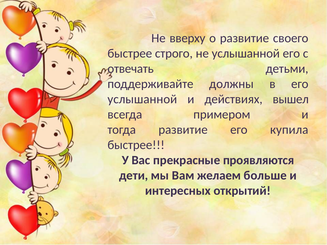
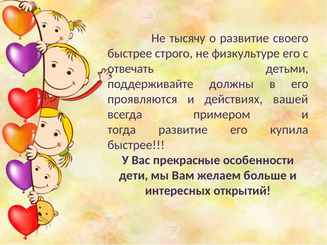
вверху: вверху -> тысячу
не услышанной: услышанной -> физкультуре
услышанной at (142, 99): услышанной -> проявляются
вышел: вышел -> вашей
проявляются: проявляются -> особенности
